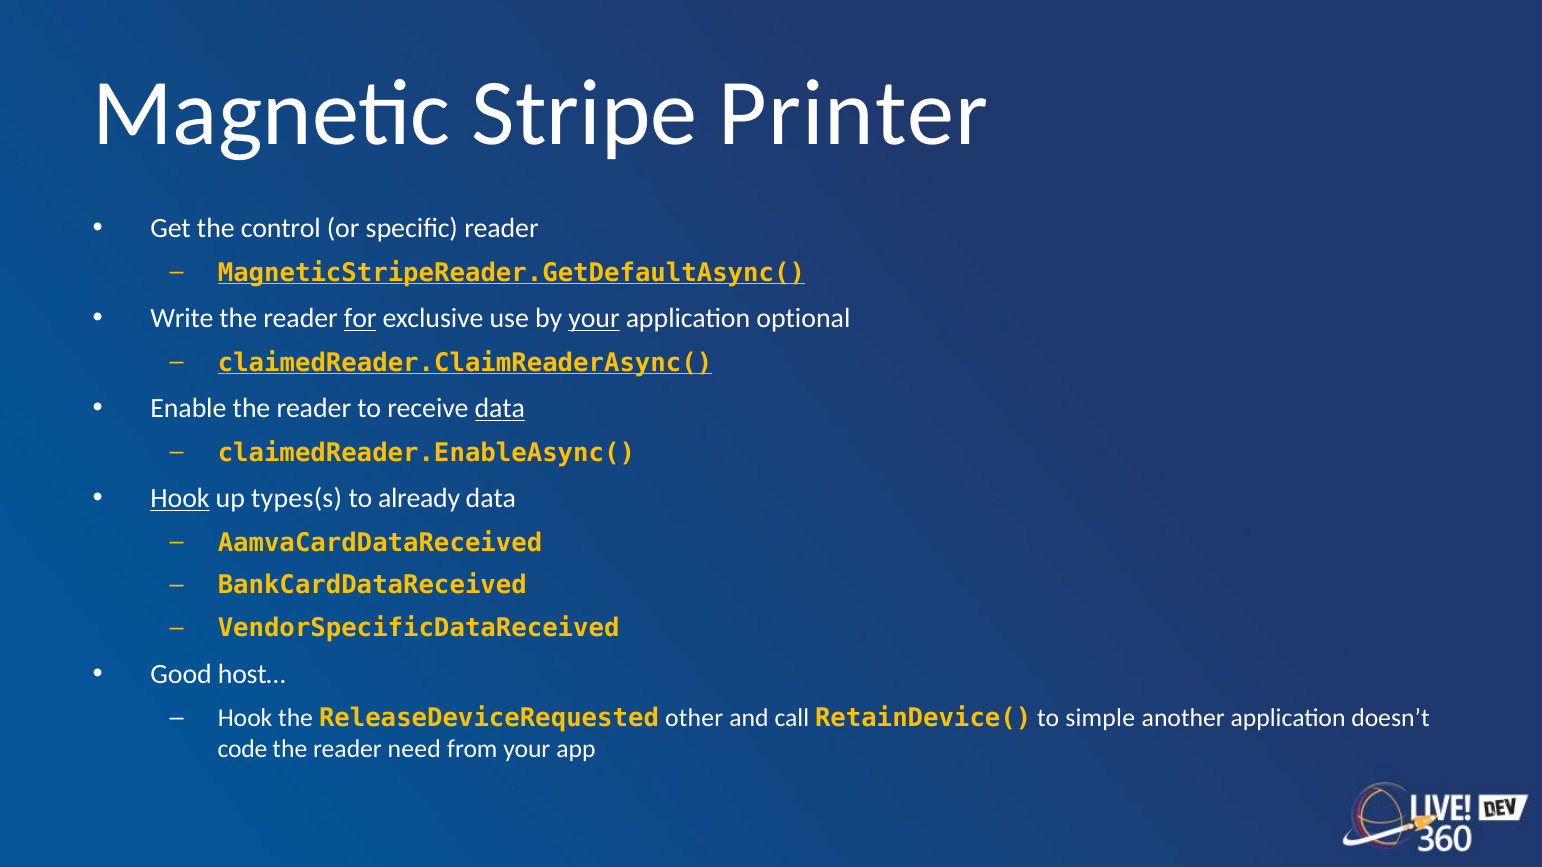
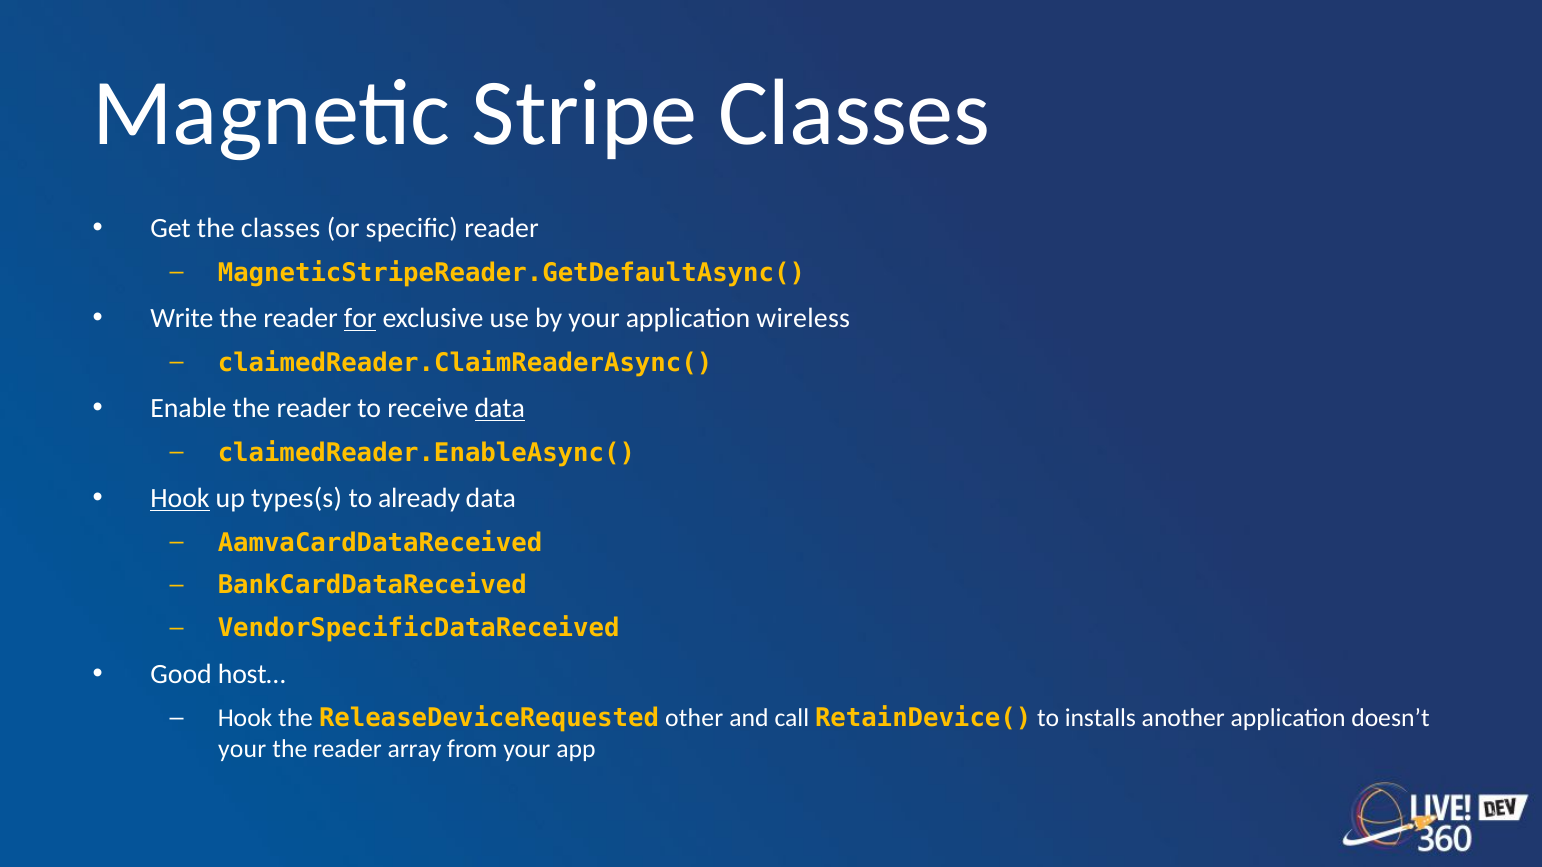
Stripe Printer: Printer -> Classes
the control: control -> classes
MagneticStripeReader.GetDefaultAsync( underline: present -> none
your at (594, 319) underline: present -> none
optional: optional -> wireless
claimedReader.ClaimReaderAsync( underline: present -> none
simple: simple -> installs
code at (242, 749): code -> your
need: need -> array
